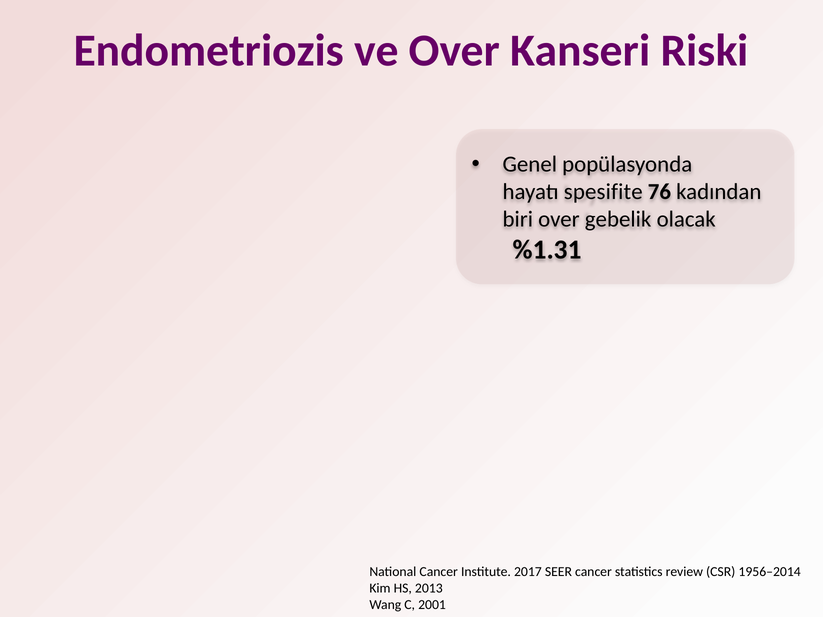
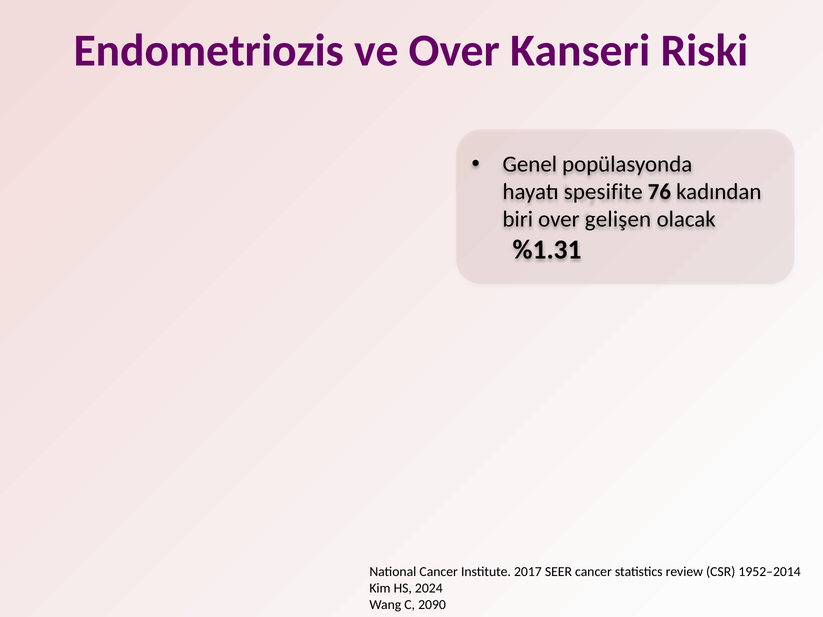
gebelik: gebelik -> gelişen
1956–2014: 1956–2014 -> 1952–2014
2013: 2013 -> 2024
2001: 2001 -> 2090
